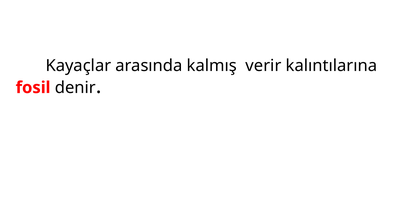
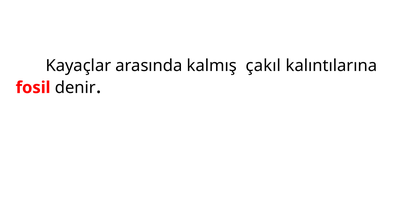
verir: verir -> çakıl
